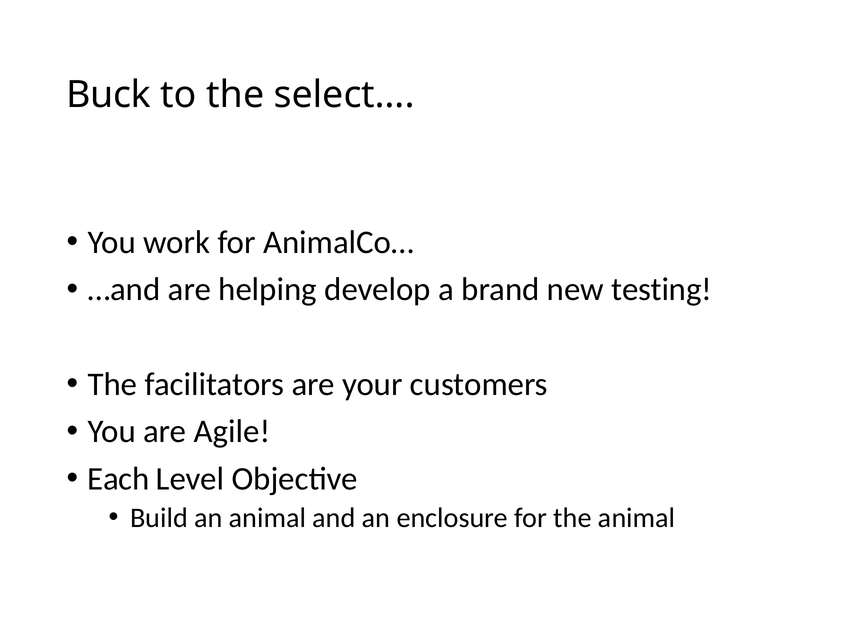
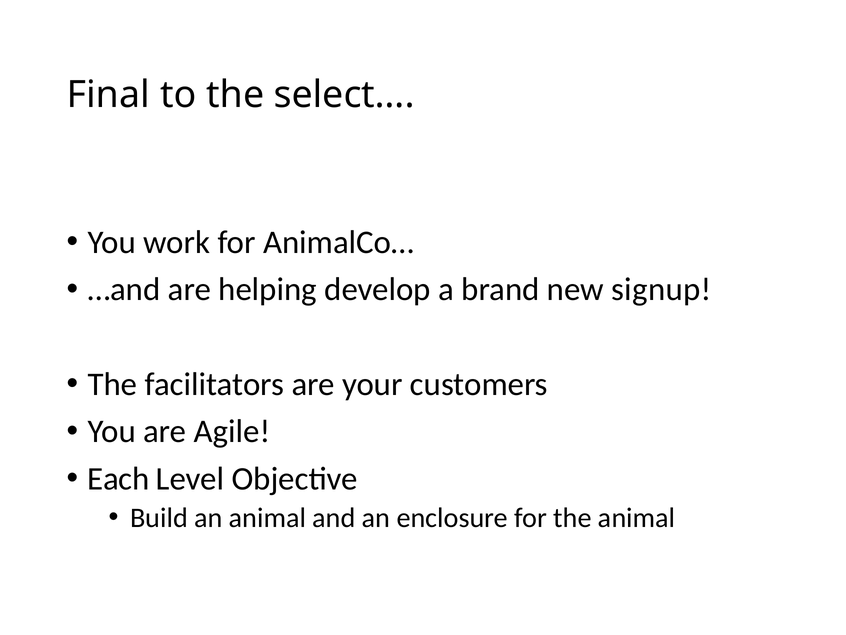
Buck: Buck -> Final
testing: testing -> signup
